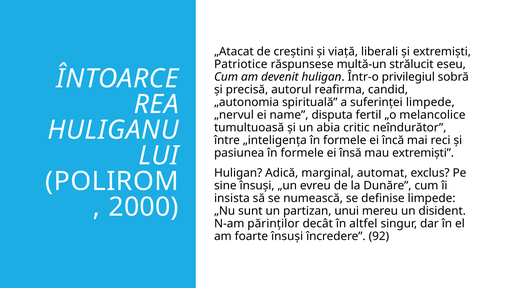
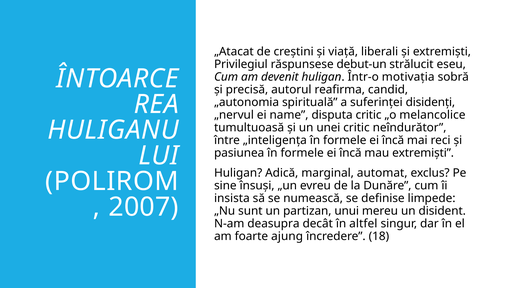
Patriotice: Patriotice -> Privilegiul
multă-un: multă-un -> debut-un
privilegiul: privilegiul -> motivația
suferinței limpede: limpede -> disidenți
disputa fertil: fertil -> critic
abia: abia -> unei
însă at (350, 153): însă -> încă
2000: 2000 -> 2007
părinților: părinților -> deasupra
foarte însuși: însuși -> ajung
92: 92 -> 18
